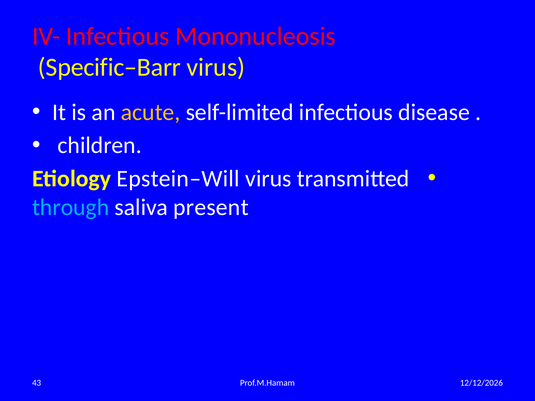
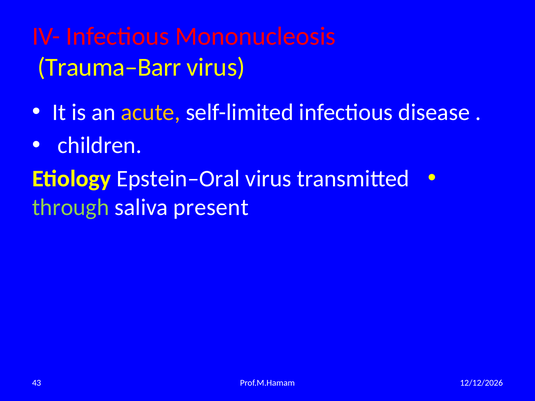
Specific–Barr: Specific–Barr -> Trauma–Barr
Epstein–Will: Epstein–Will -> Epstein–Oral
through colour: light blue -> light green
